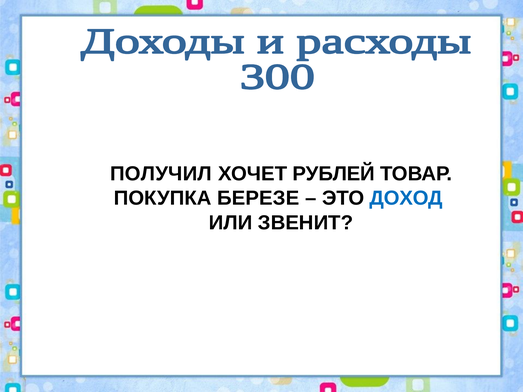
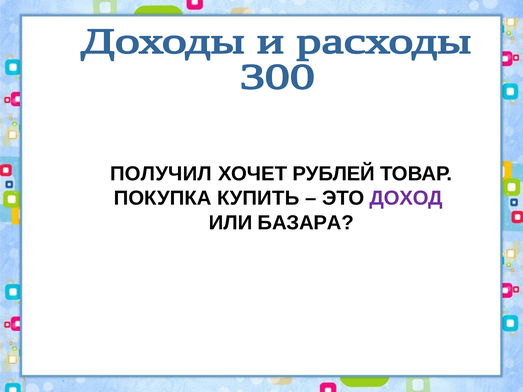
БЕРЕЗЕ: БЕРЕЗЕ -> КУПИТЬ
ДОХОД colour: blue -> purple
ЗВЕНИТ: ЗВЕНИТ -> БАЗАРА
